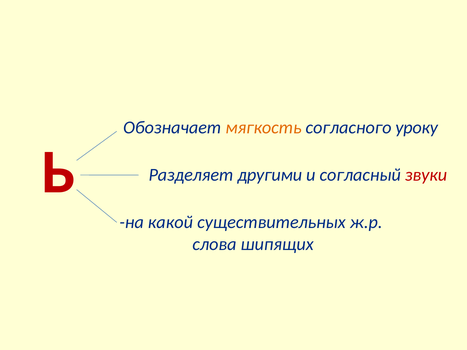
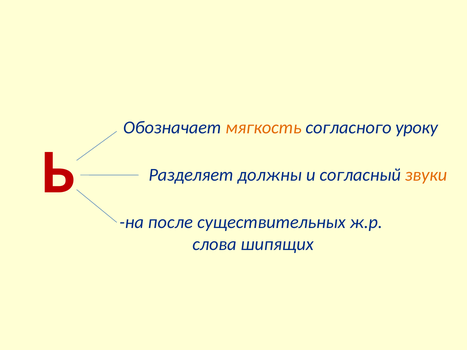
другими: другими -> должны
звуки colour: red -> orange
какой: какой -> после
